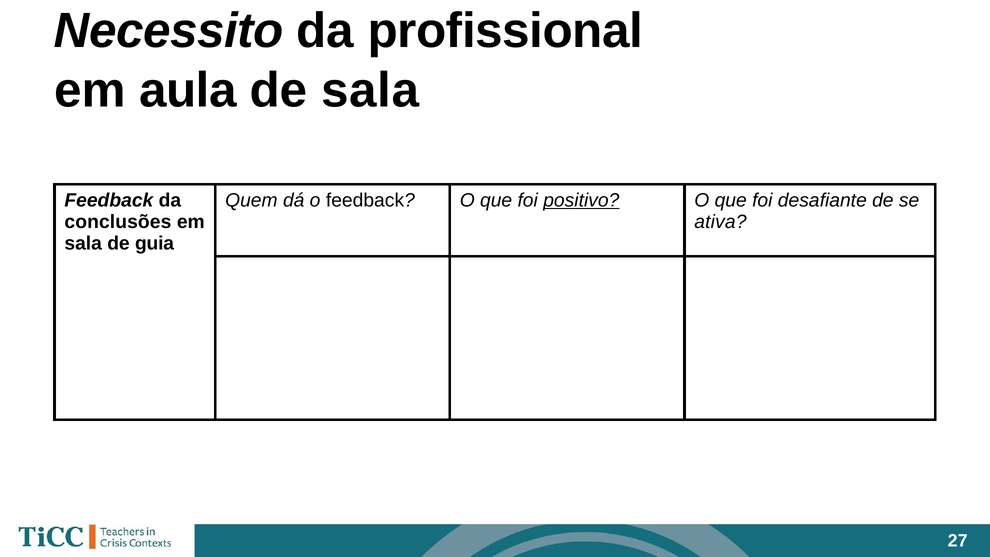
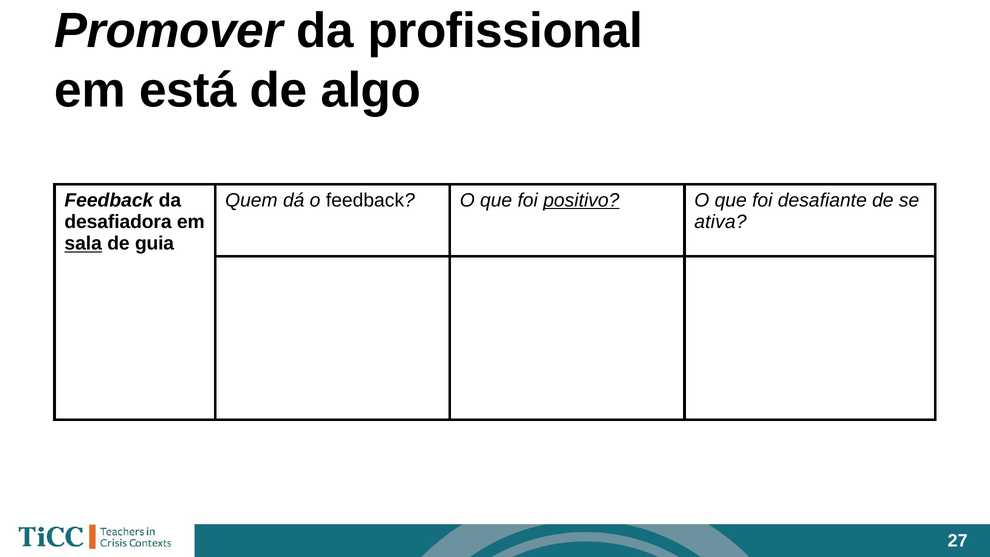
Necessito: Necessito -> Promover
aula: aula -> está
de sala: sala -> algo
conclusões: conclusões -> desafiadora
sala at (83, 244) underline: none -> present
